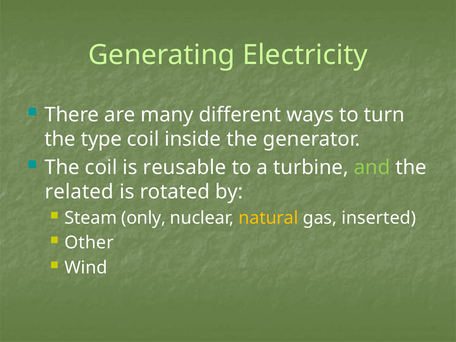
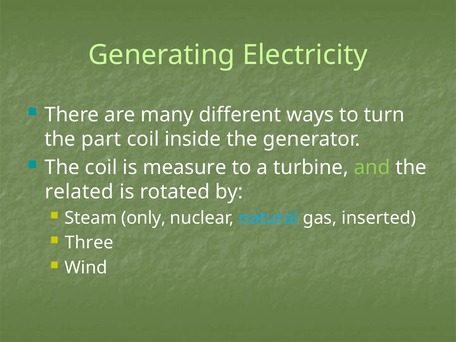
type: type -> part
reusable: reusable -> measure
natural colour: yellow -> light blue
Other: Other -> Three
